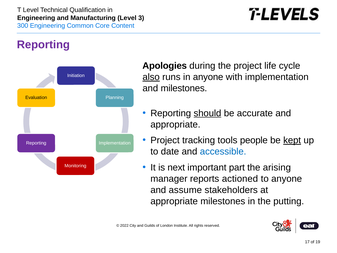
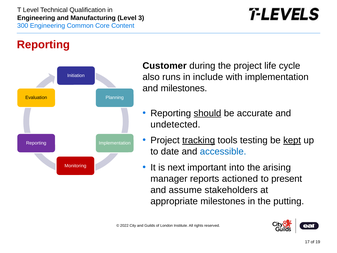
Reporting at (43, 45) colour: purple -> red
Apologies: Apologies -> Customer
also underline: present -> none
in anyone: anyone -> include
appropriate at (175, 124): appropriate -> undetected
tracking underline: none -> present
people: people -> testing
part: part -> into
to anyone: anyone -> present
